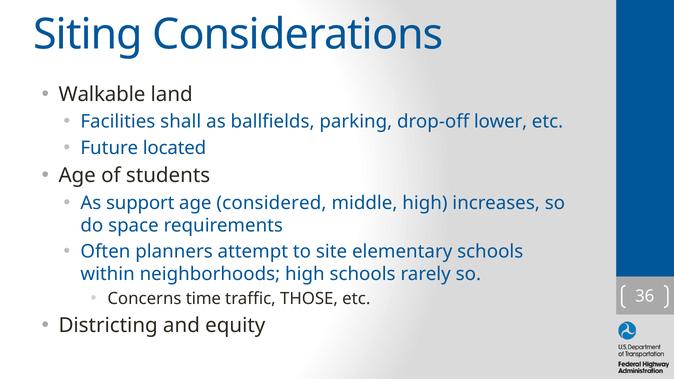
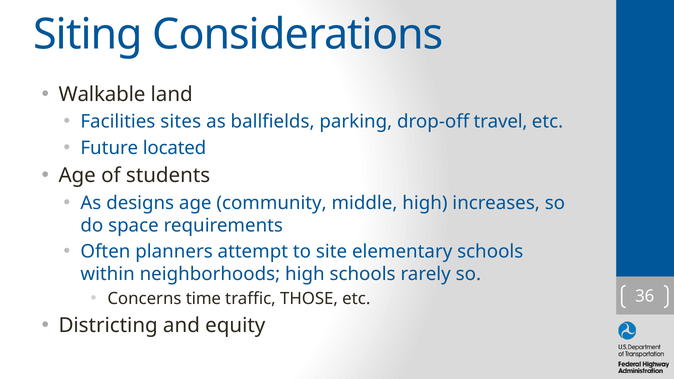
shall: shall -> sites
lower: lower -> travel
support: support -> designs
considered: considered -> community
